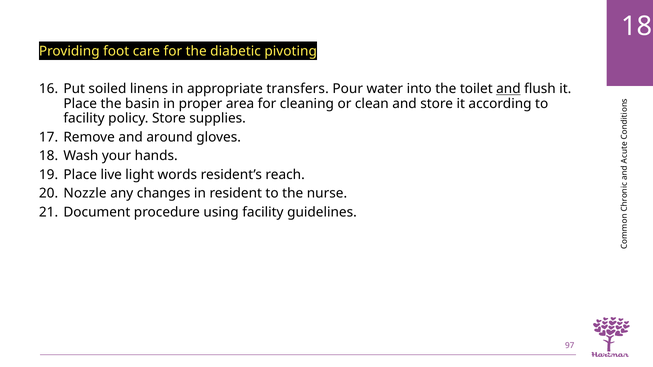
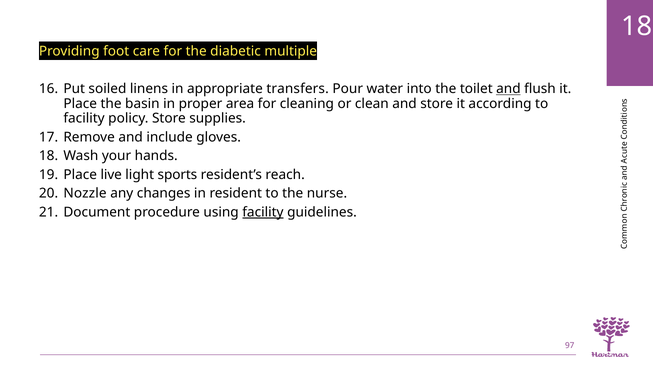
pivoting: pivoting -> multiple
around: around -> include
words: words -> sports
facility at (263, 212) underline: none -> present
